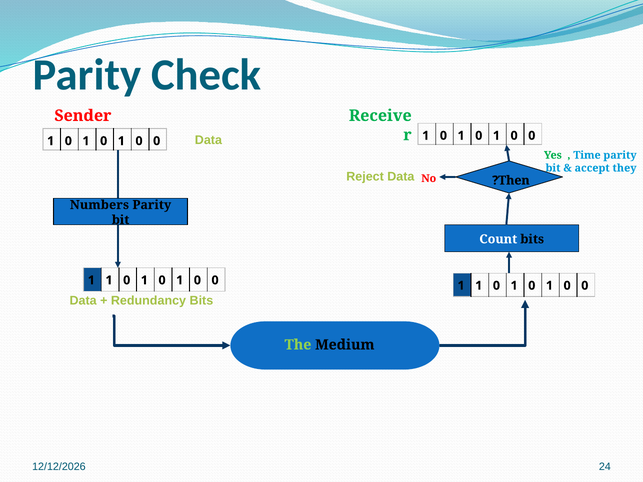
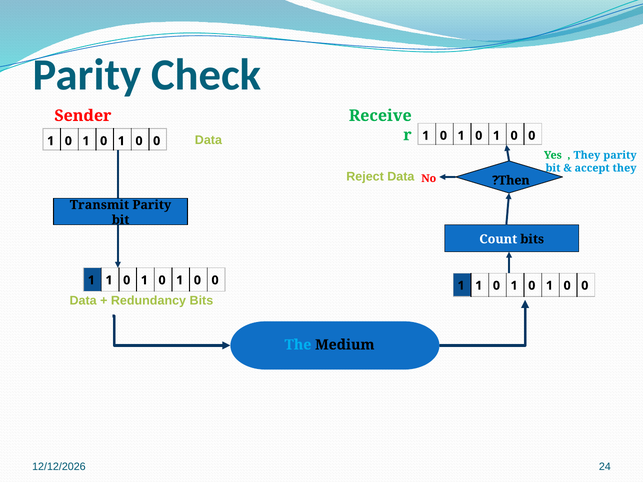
Time at (587, 155): Time -> They
Numbers: Numbers -> Transmit
The colour: light green -> light blue
